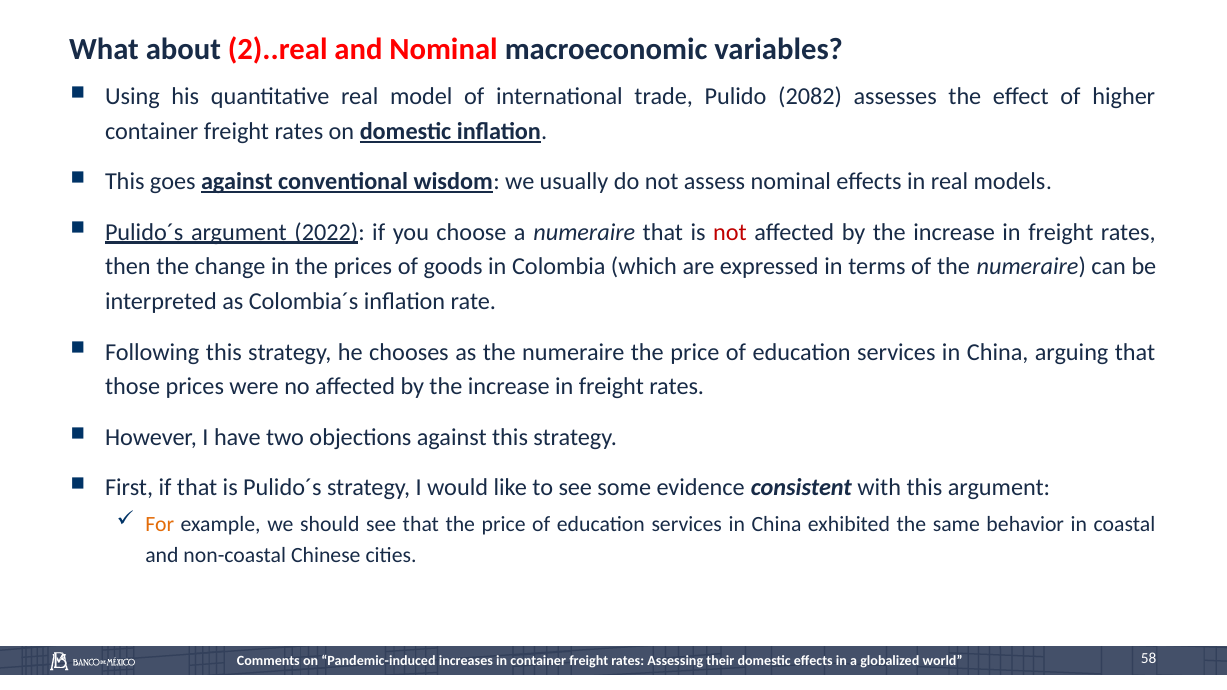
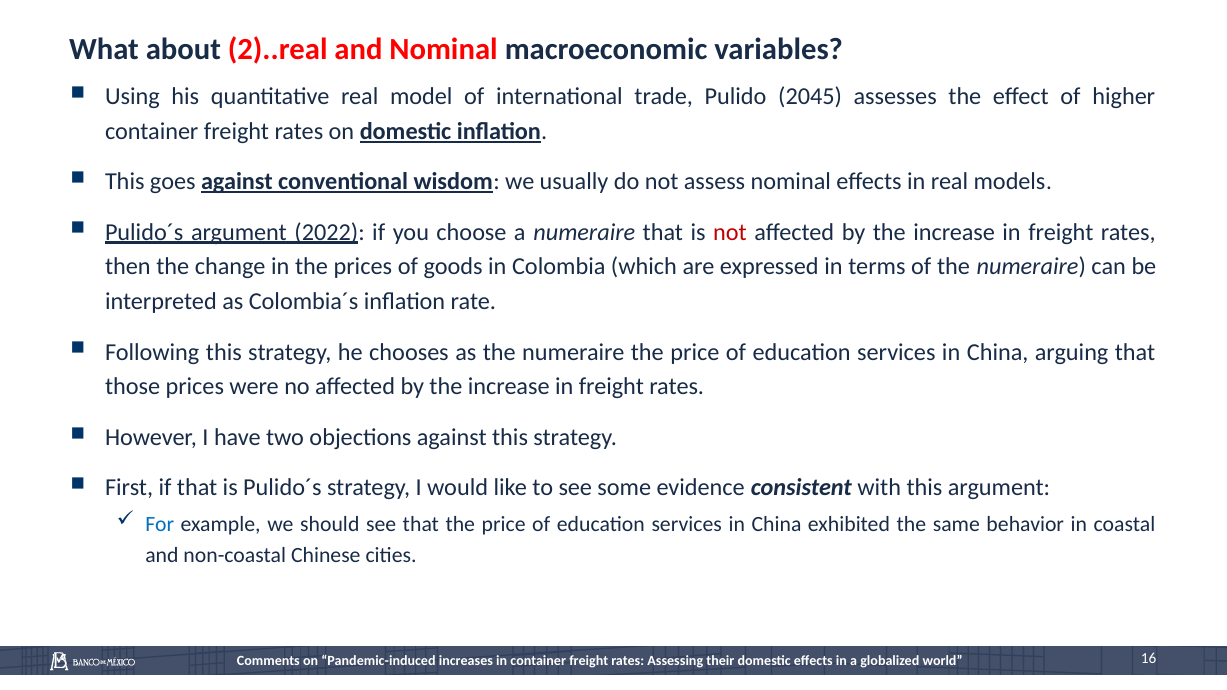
2082: 2082 -> 2045
For colour: orange -> blue
58: 58 -> 16
